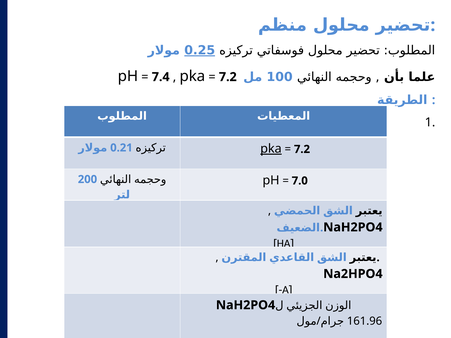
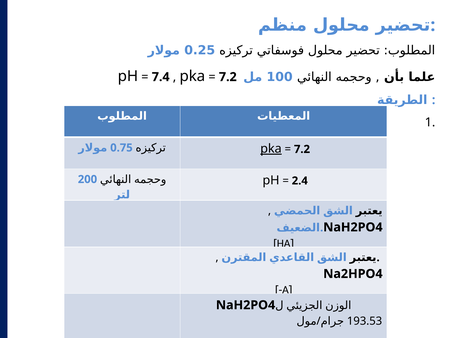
0.25 underline: present -> none
0.21: 0.21 -> 0.75
7.0: 7.0 -> 2.4
161.96: 161.96 -> 193.53
